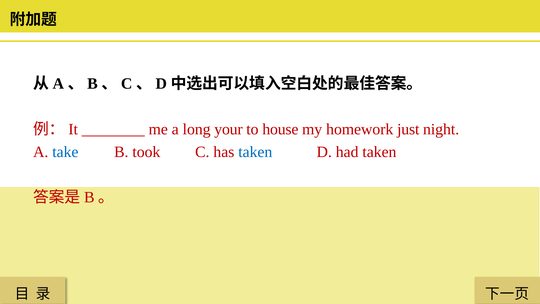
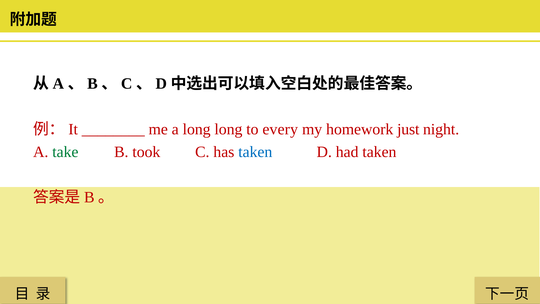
long your: your -> long
house: house -> every
take colour: blue -> green
